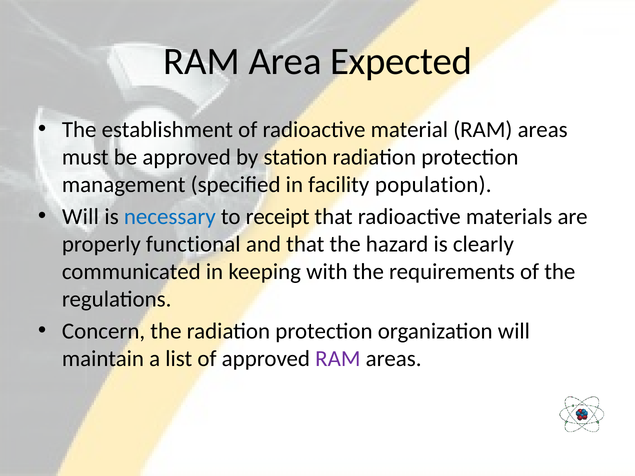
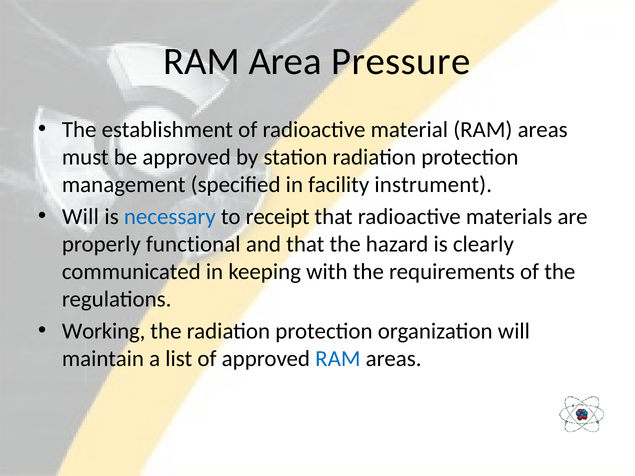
Expected: Expected -> Pressure
population: population -> instrument
Concern: Concern -> Working
RAM at (338, 359) colour: purple -> blue
